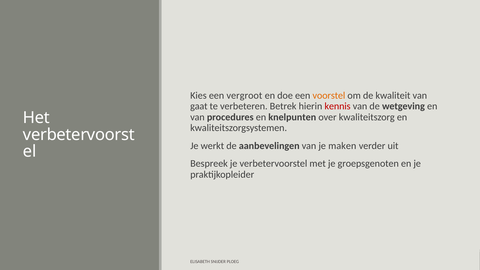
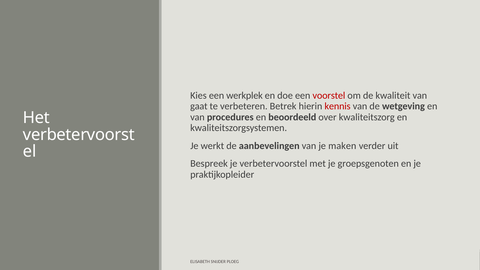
vergroot: vergroot -> werkplek
voorstel colour: orange -> red
knelpunten: knelpunten -> beoordeeld
